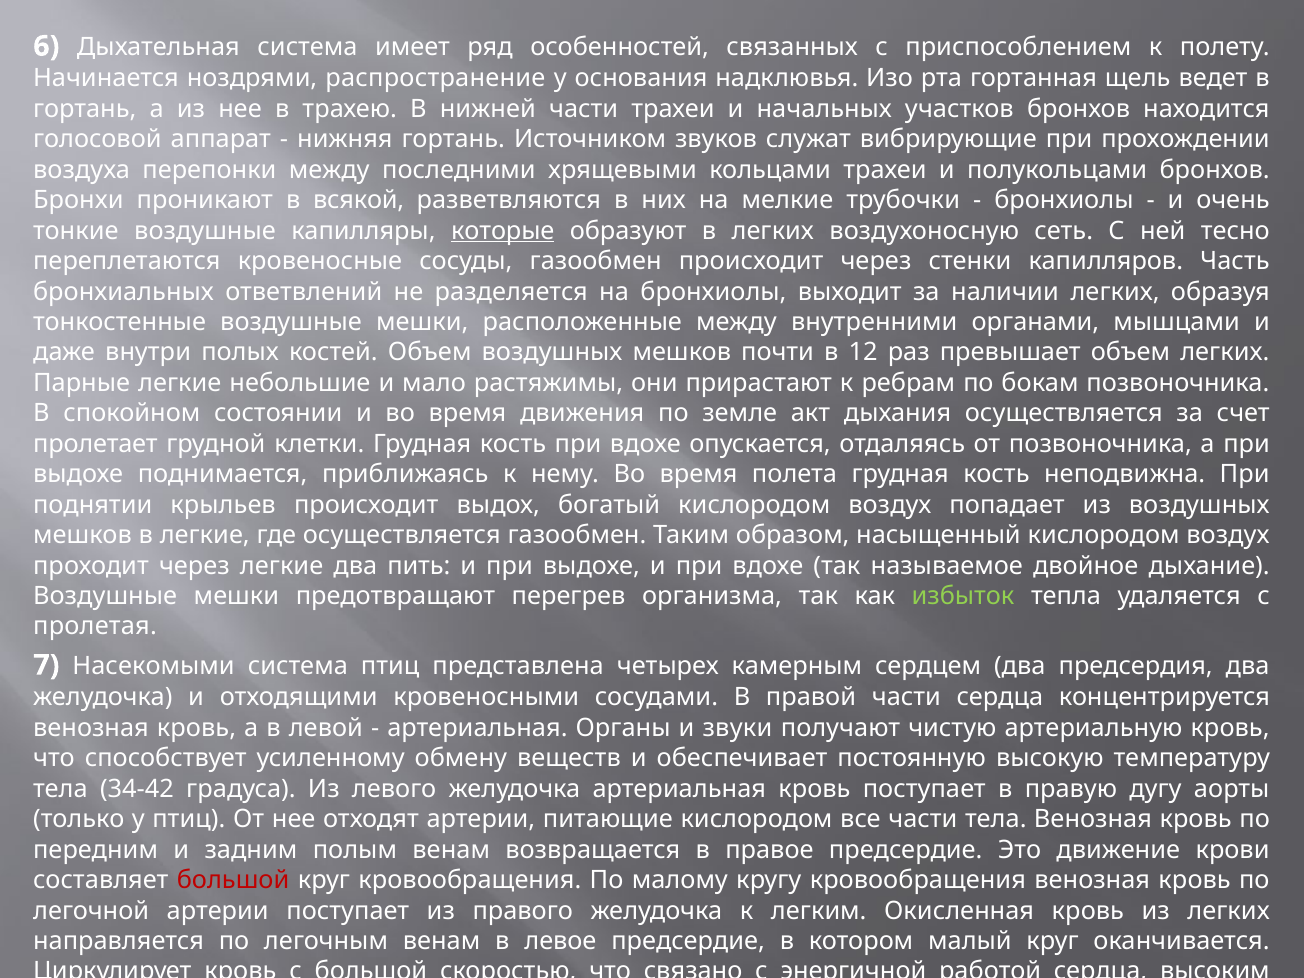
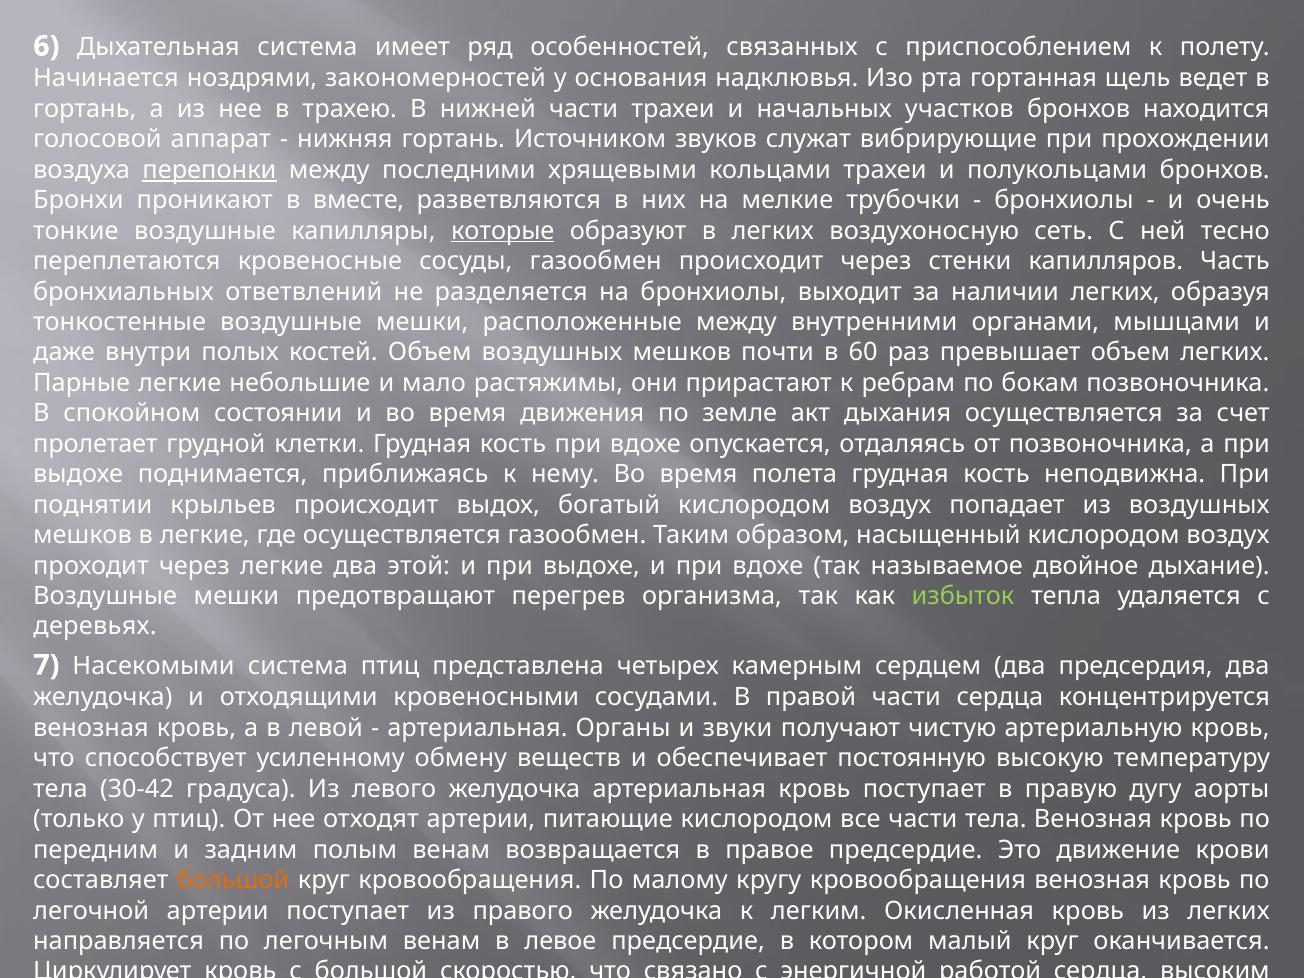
распространение: распространение -> закономерностей
перепонки underline: none -> present
всякой: всякой -> вместе
12: 12 -> 60
пить: пить -> этой
пролетая: пролетая -> деревьях
34-42: 34-42 -> 30-42
большой at (233, 880) colour: red -> orange
